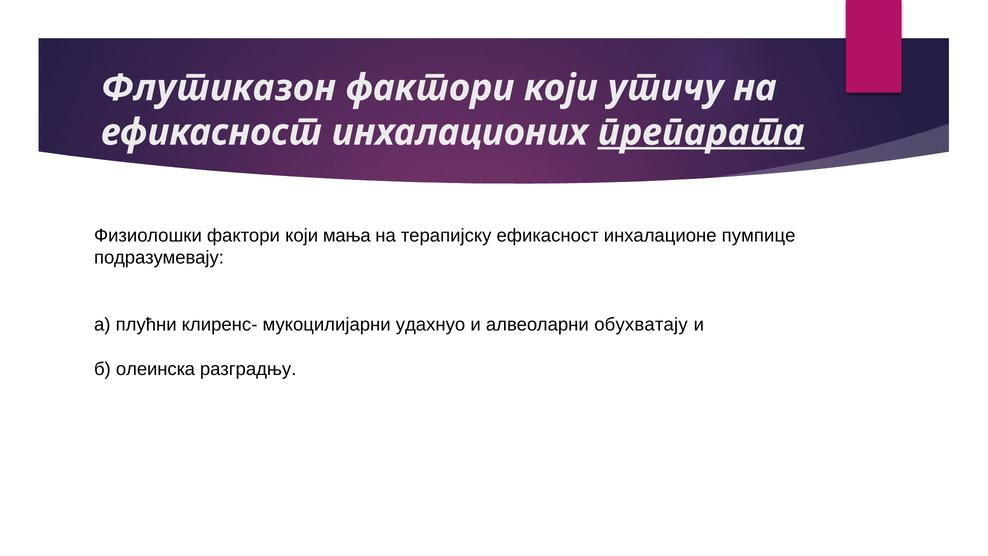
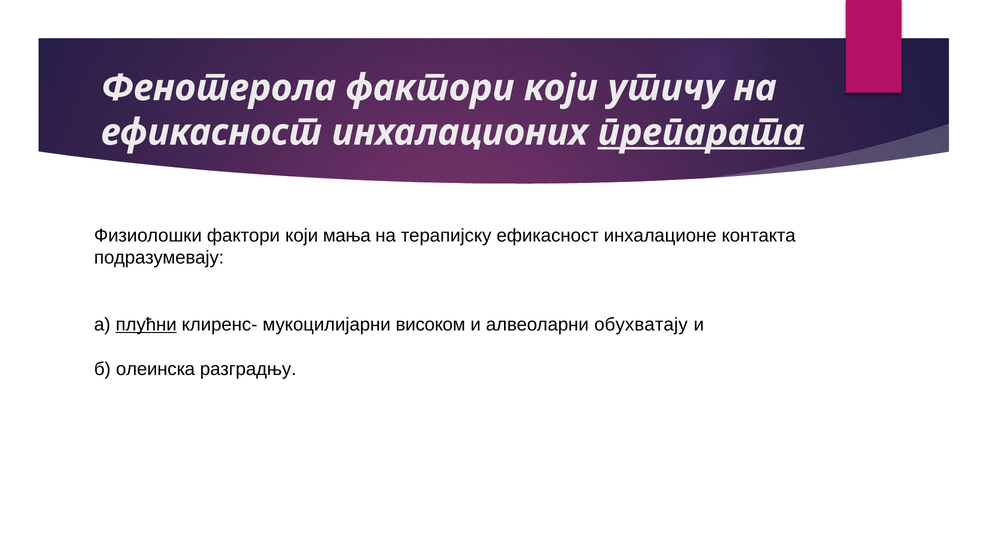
Флутиказон: Флутиказон -> Фенотерола
пумпице: пумпице -> контакта
плућни underline: none -> present
удахнуо: удахнуо -> високом
